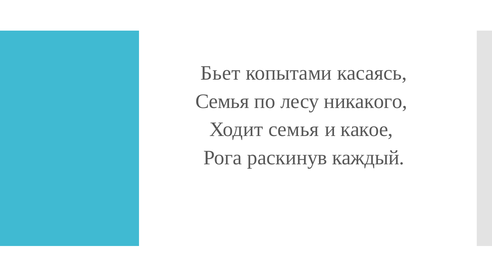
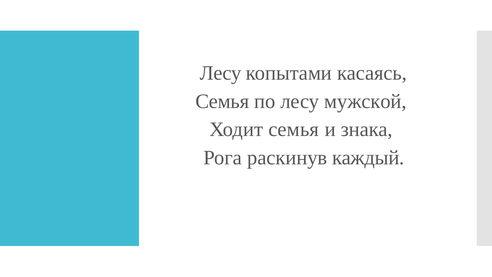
Бьет at (220, 73): Бьет -> Лесу
никакого: никакого -> мужской
какое: какое -> знака
